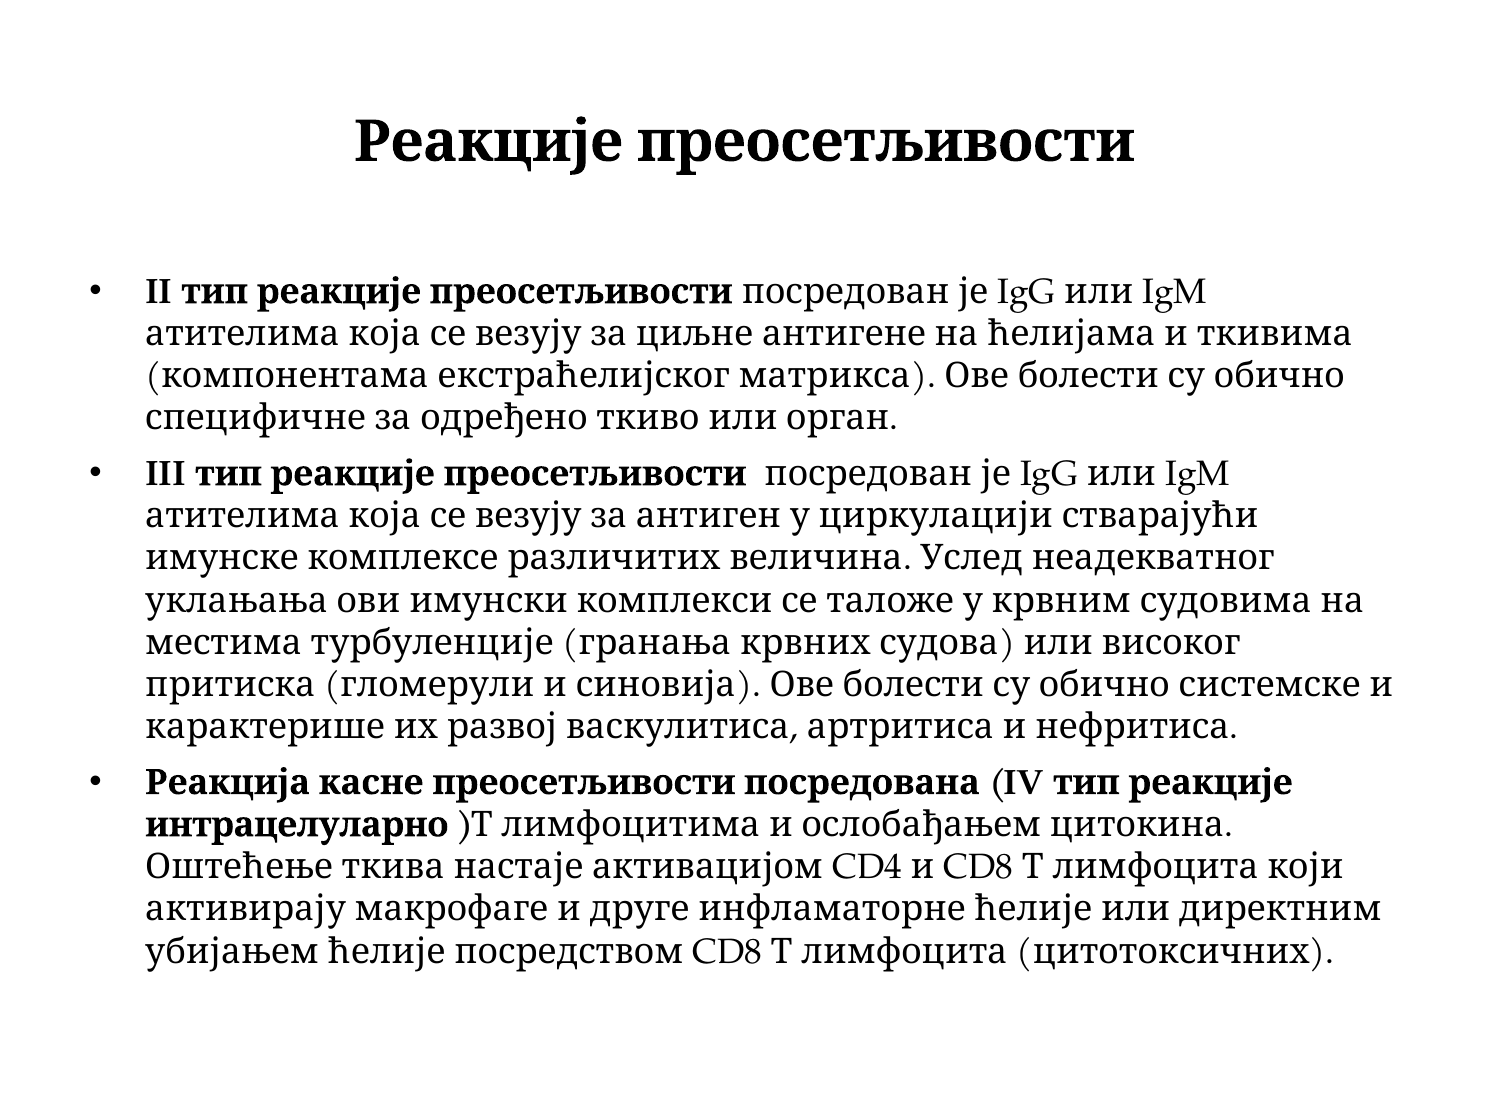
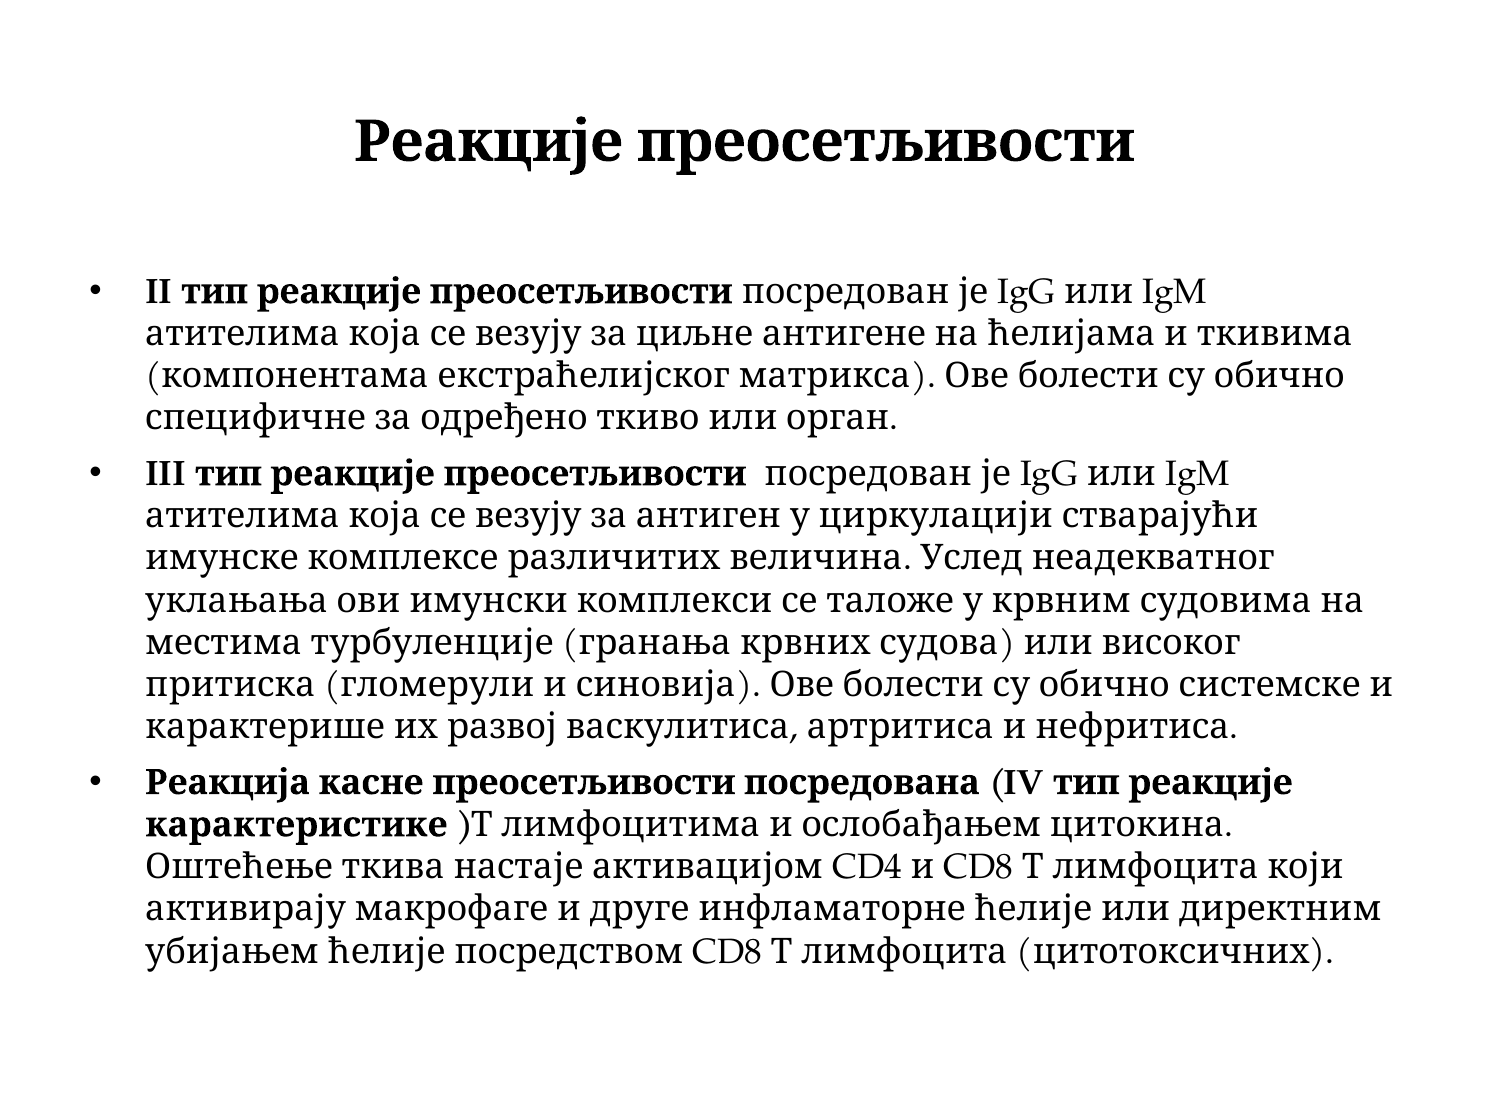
интрацелуларно: интрацелуларно -> карактеристике
